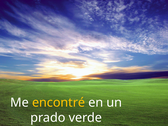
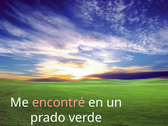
encontré colour: yellow -> pink
